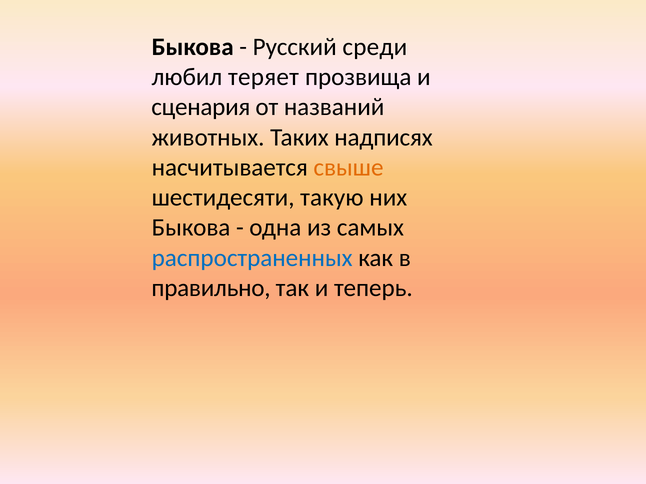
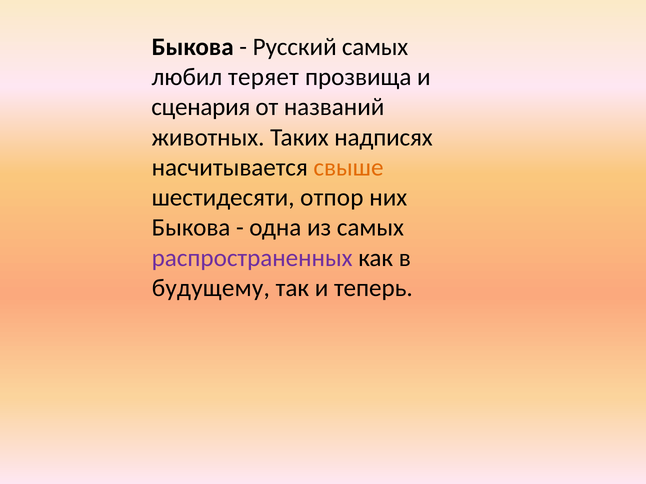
Русский среди: среди -> самых
такую: такую -> отпор
распространенных colour: blue -> purple
правильно: правильно -> будущему
